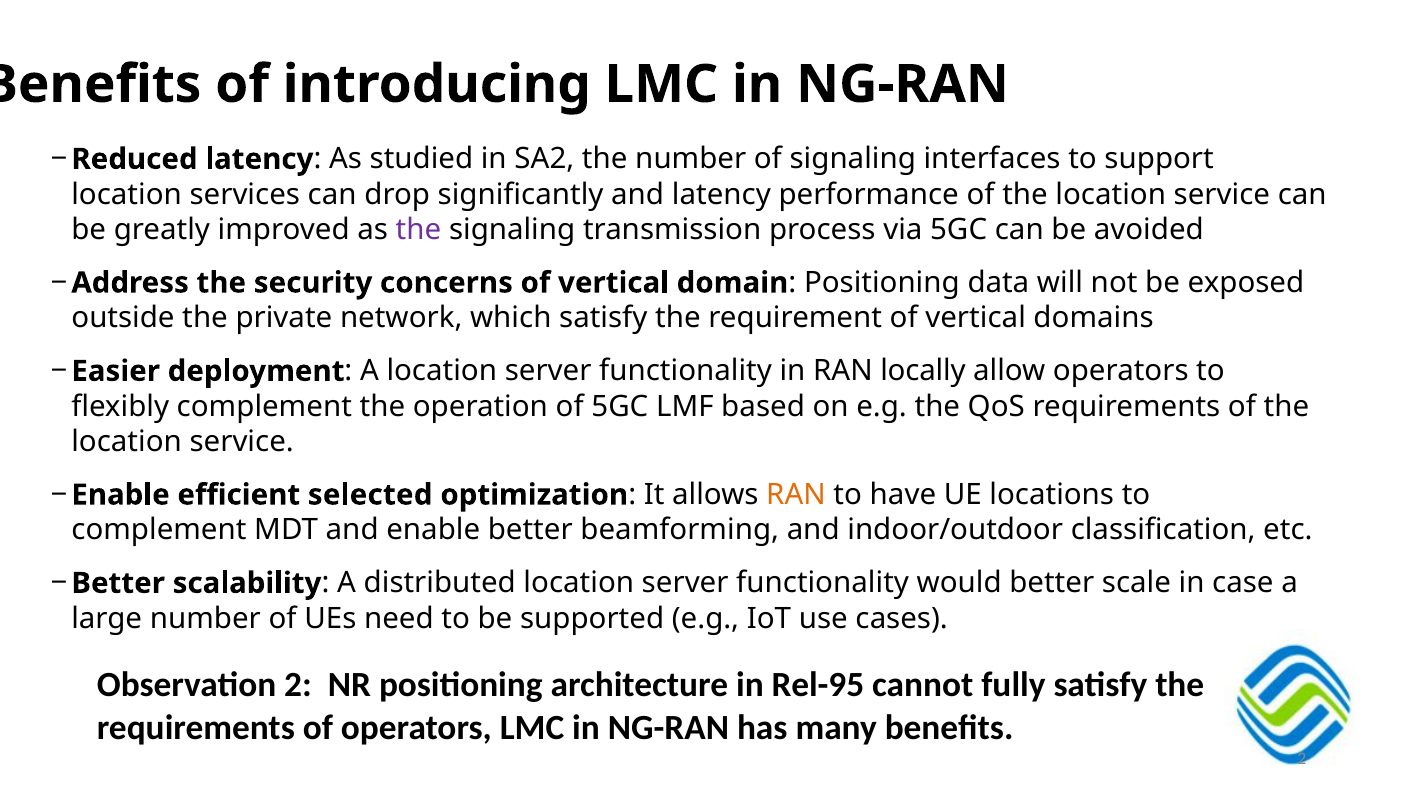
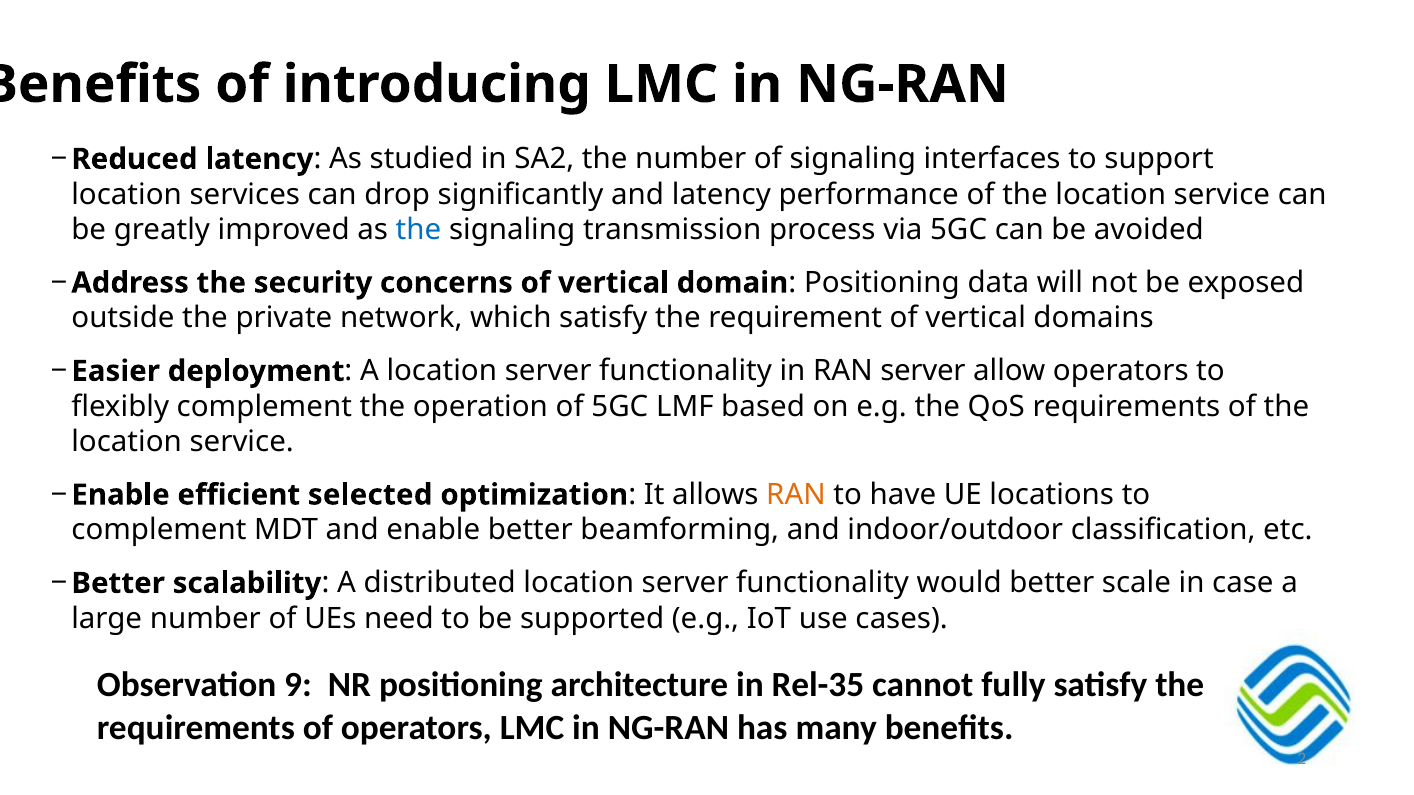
the at (418, 230) colour: purple -> blue
RAN locally: locally -> server
Observation 2: 2 -> 9
Rel-95: Rel-95 -> Rel-35
